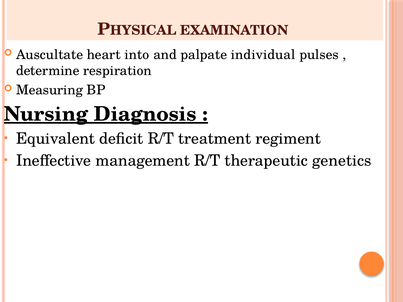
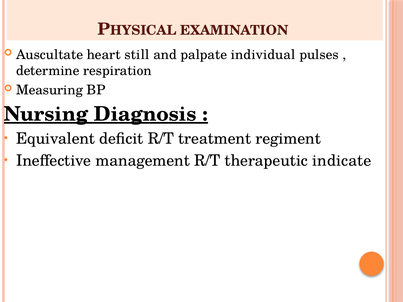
into: into -> still
genetics: genetics -> indicate
